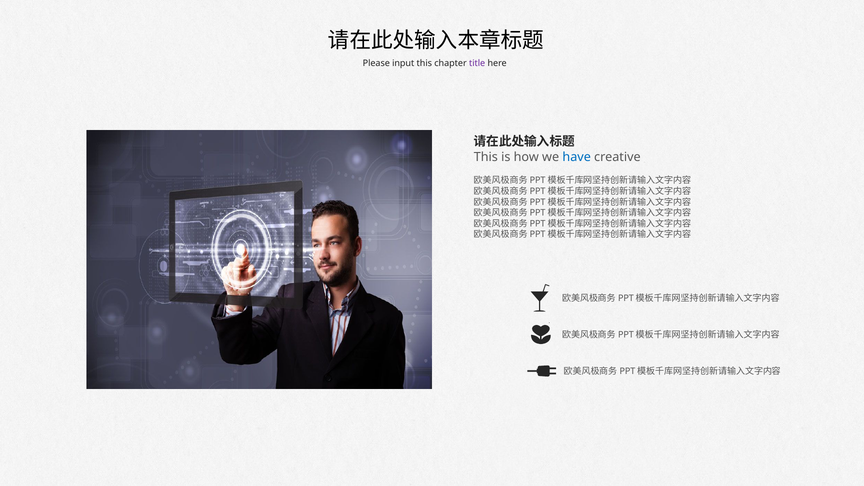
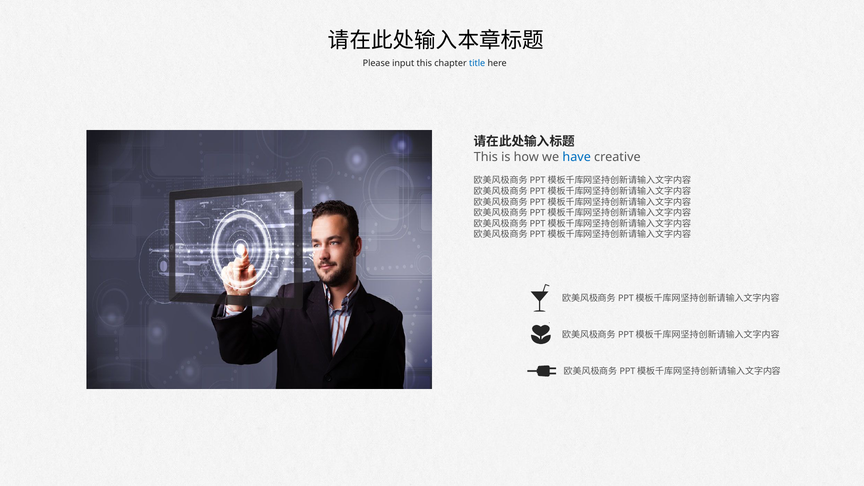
title colour: purple -> blue
